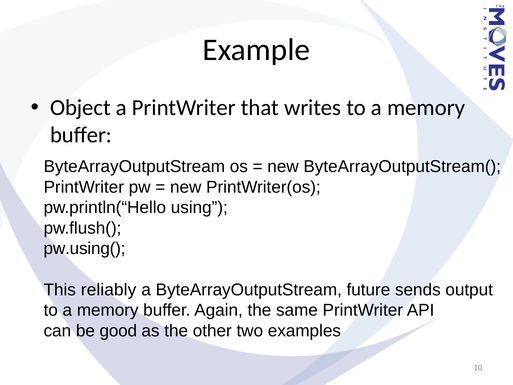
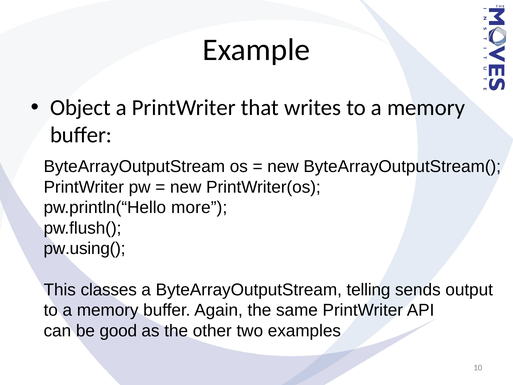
using: using -> more
reliably: reliably -> classes
future: future -> telling
